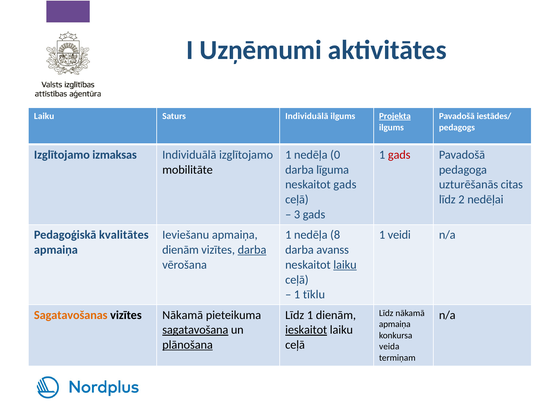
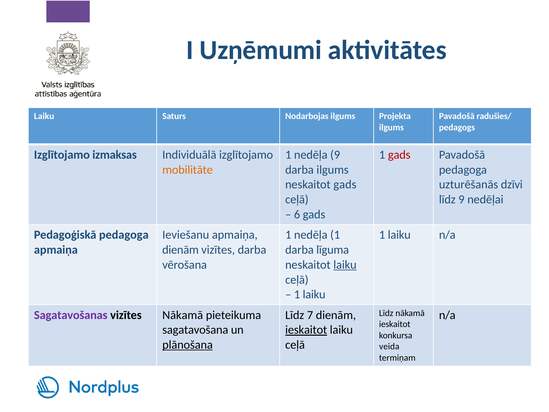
Saturs Individuālā: Individuālā -> Nodarbojas
Projekta underline: present -> none
iestādes/: iestādes/ -> radušies/
nedēļa 0: 0 -> 9
mobilitāte colour: black -> orange
darba līguma: līguma -> ilgums
citas: citas -> dzīvi
līdz 2: 2 -> 9
3: 3 -> 6
Pedagoģiskā kvalitātes: kvalitātes -> pedagoga
nedēļa 8: 8 -> 1
veidi at (399, 235): veidi -> laiku
darba at (252, 250) underline: present -> none
avanss: avanss -> līguma
tīklu at (314, 294): tīklu -> laiku
Sagatavošanas colour: orange -> purple
Līdz 1: 1 -> 7
apmaiņa at (395, 324): apmaiņa -> ieskaitot
sagatavošana underline: present -> none
